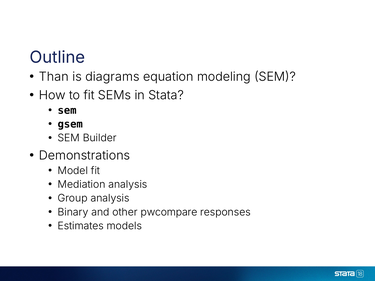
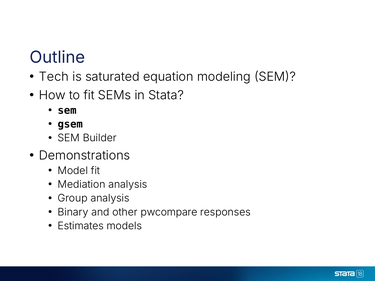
Than: Than -> Tech
diagrams: diagrams -> saturated
